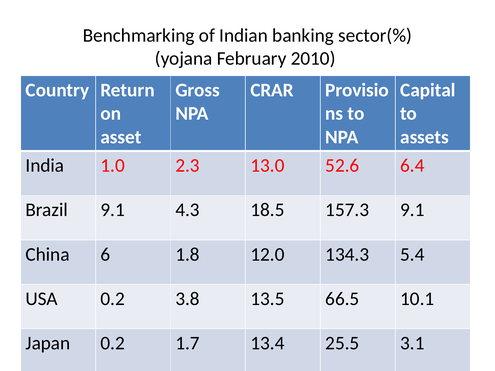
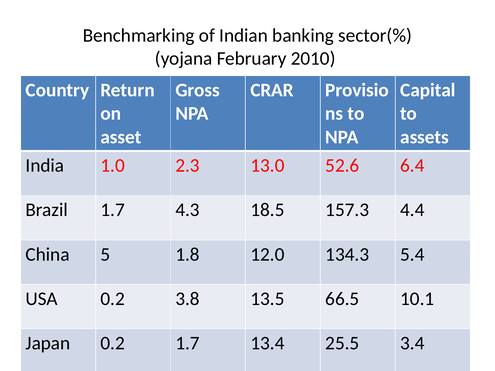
Brazil 9.1: 9.1 -> 1.7
157.3 9.1: 9.1 -> 4.4
6: 6 -> 5
3.1: 3.1 -> 3.4
